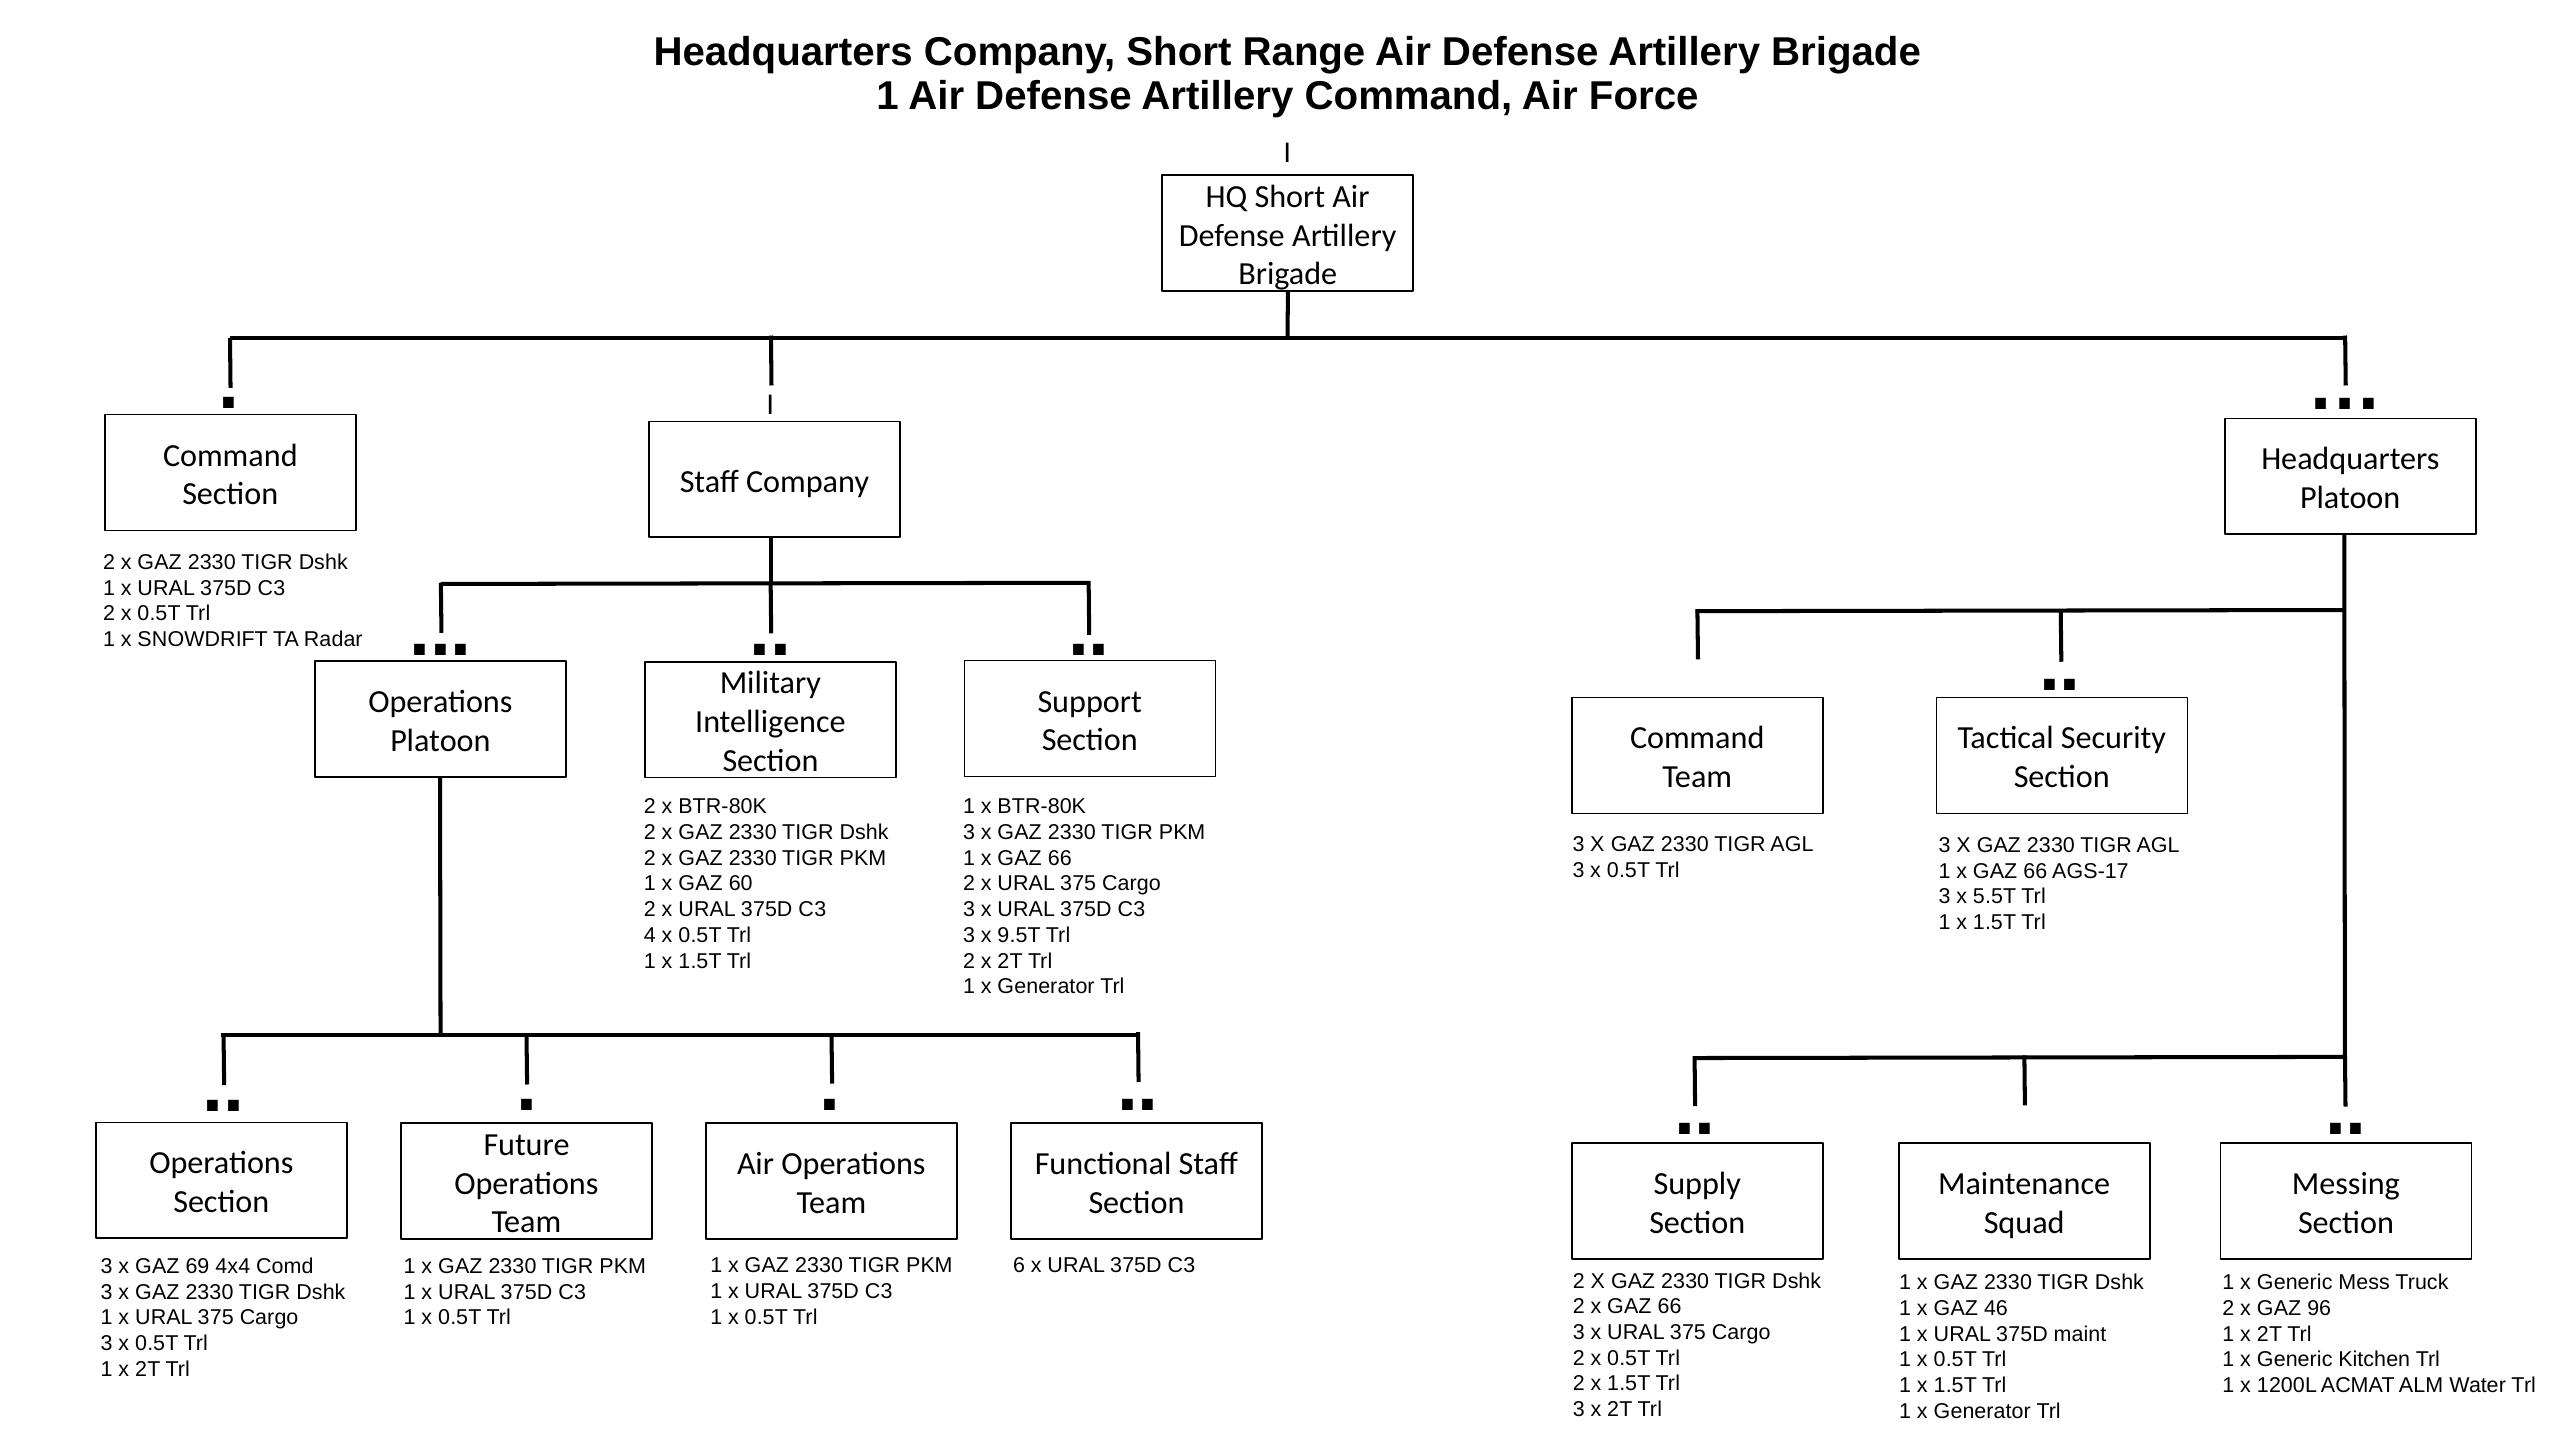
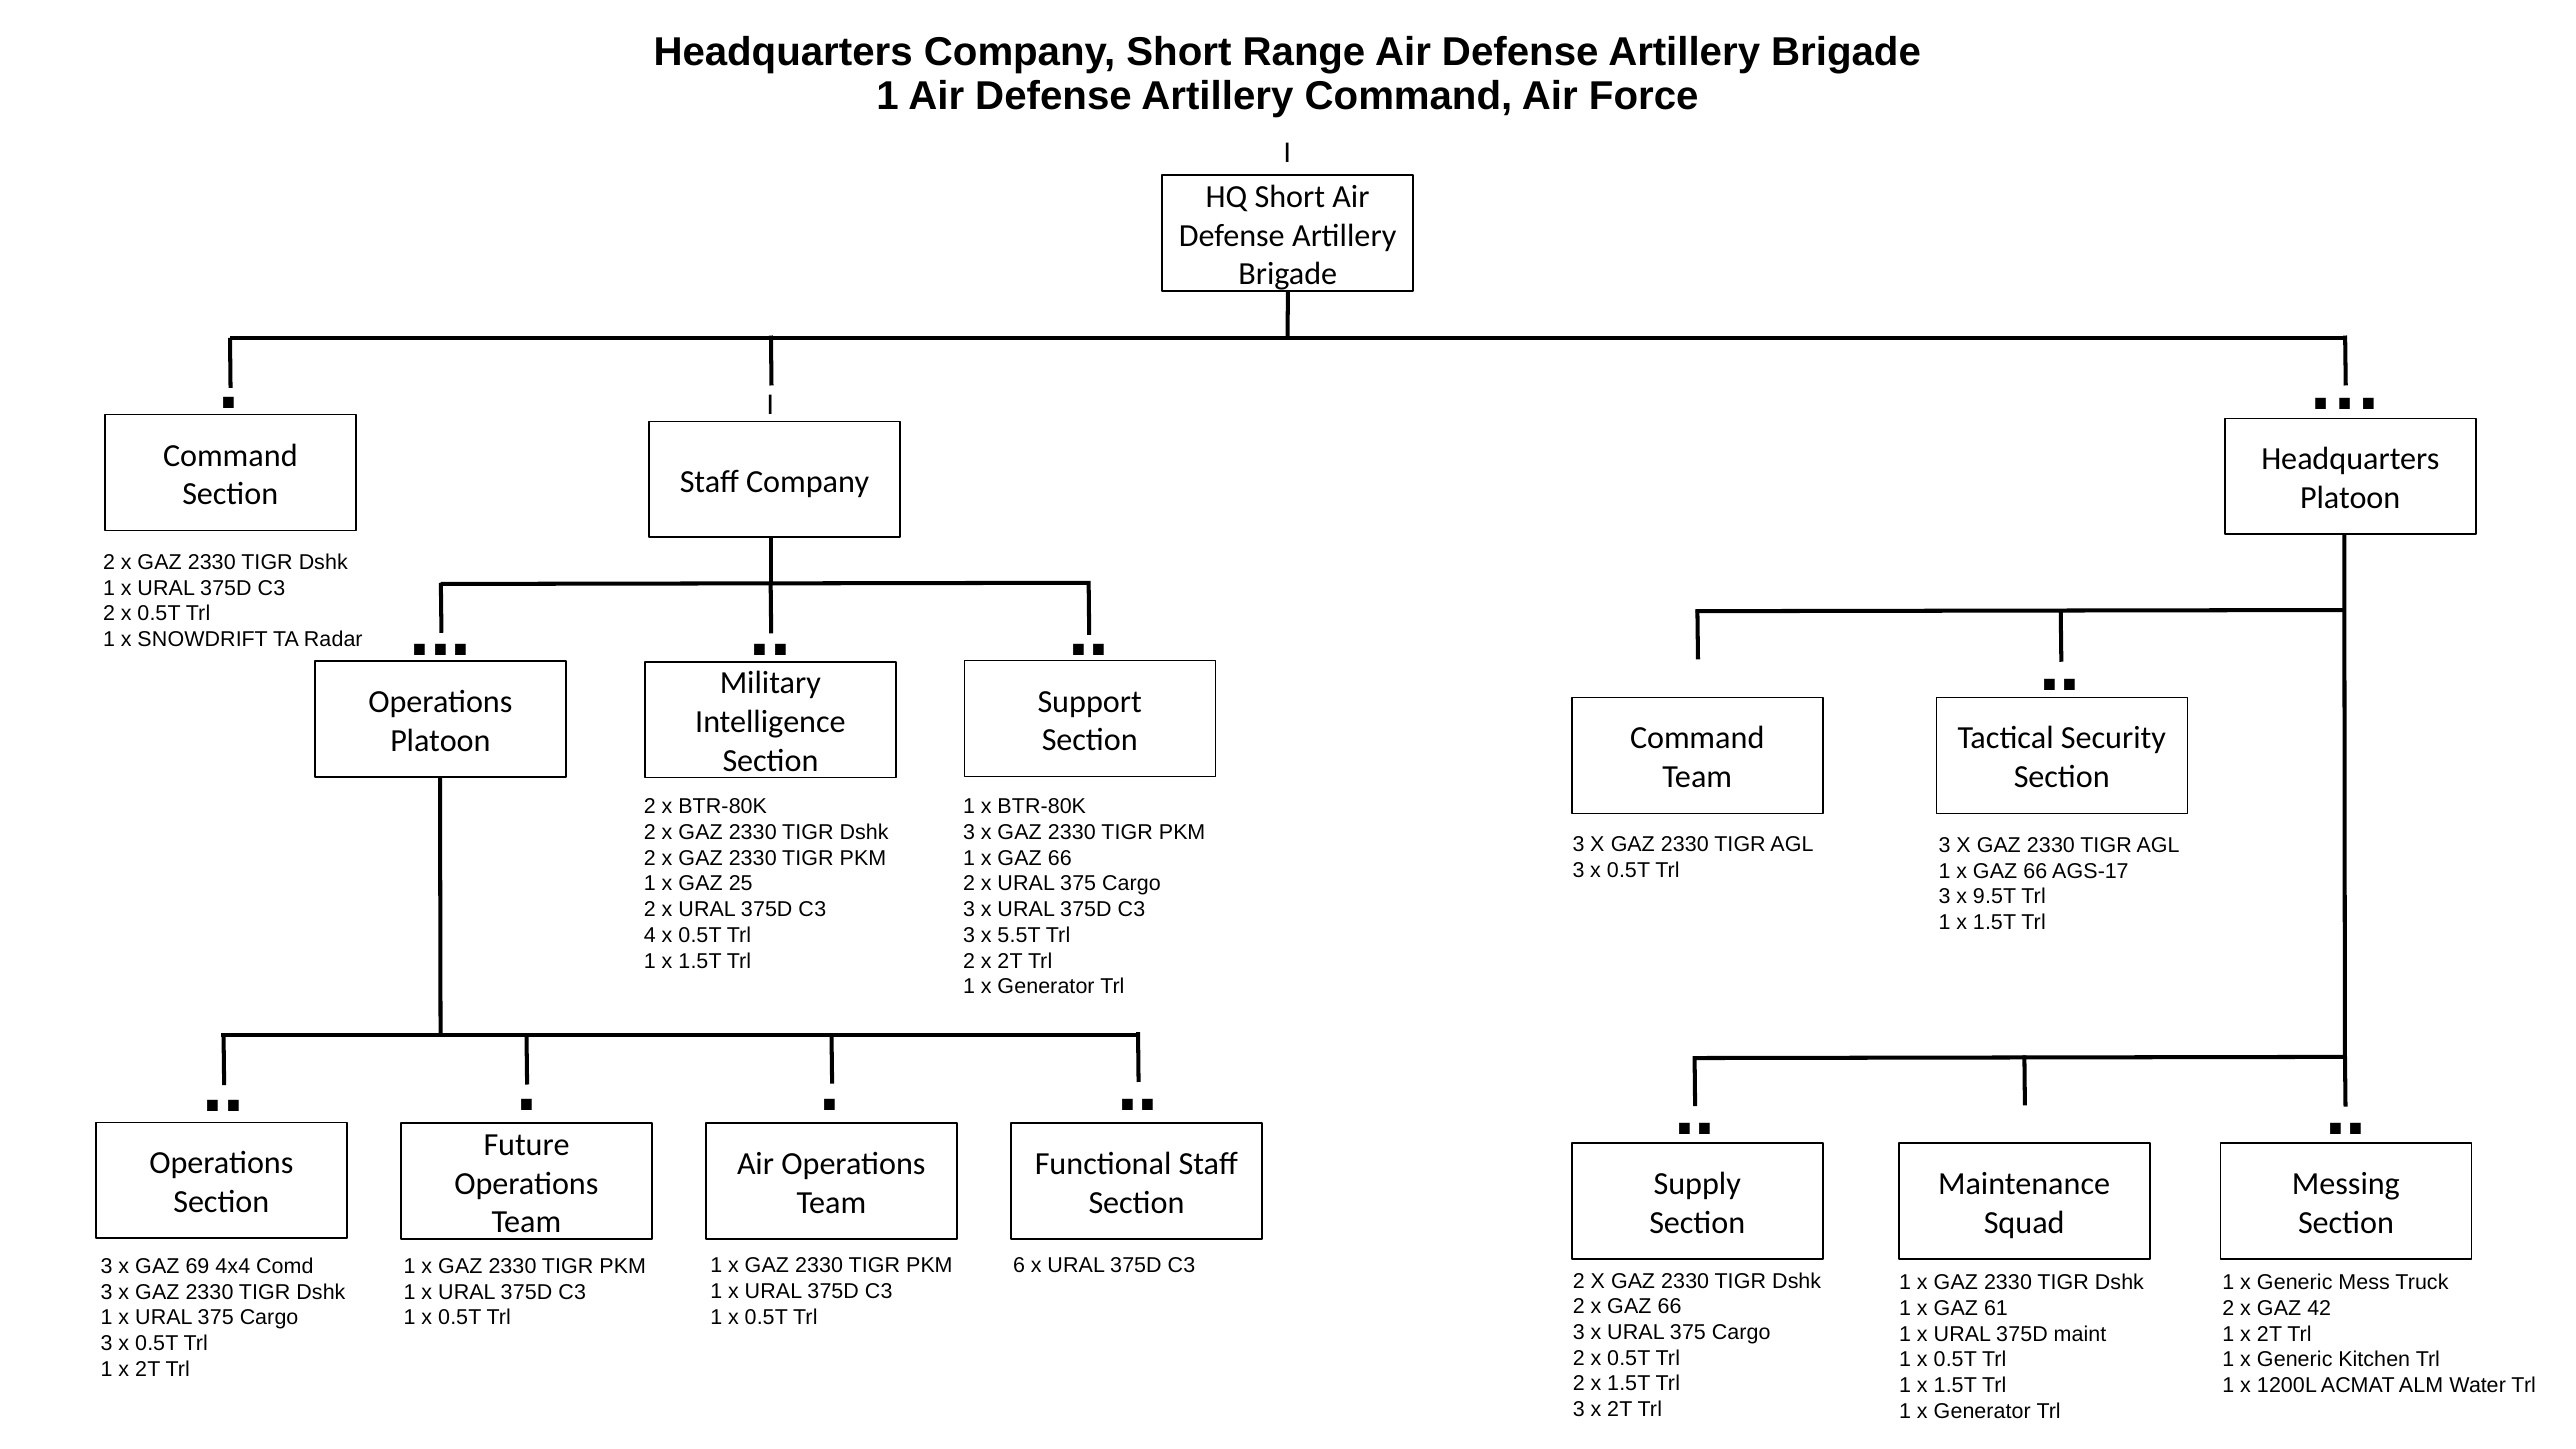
60: 60 -> 25
5.5T: 5.5T -> 9.5T
9.5T: 9.5T -> 5.5T
46: 46 -> 61
96: 96 -> 42
